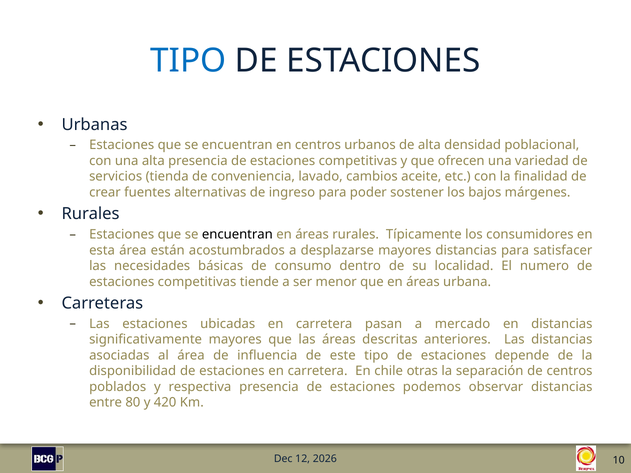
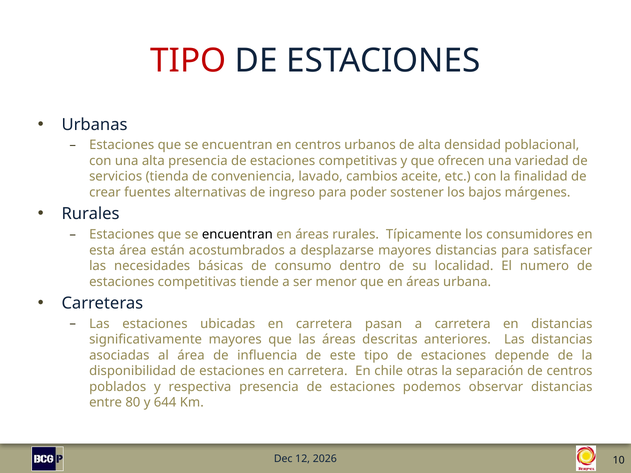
TIPO at (188, 61) colour: blue -> red
a mercado: mercado -> carretera
420: 420 -> 644
